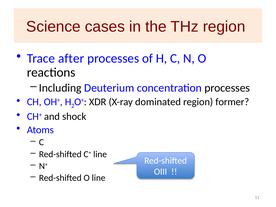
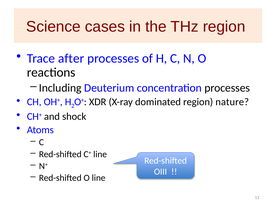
former: former -> nature
